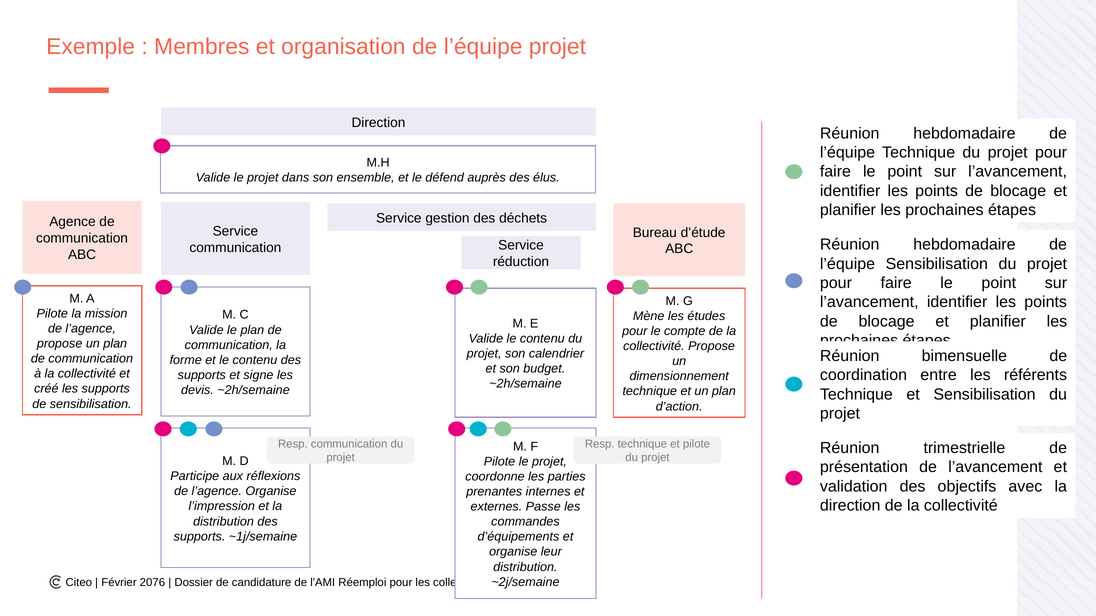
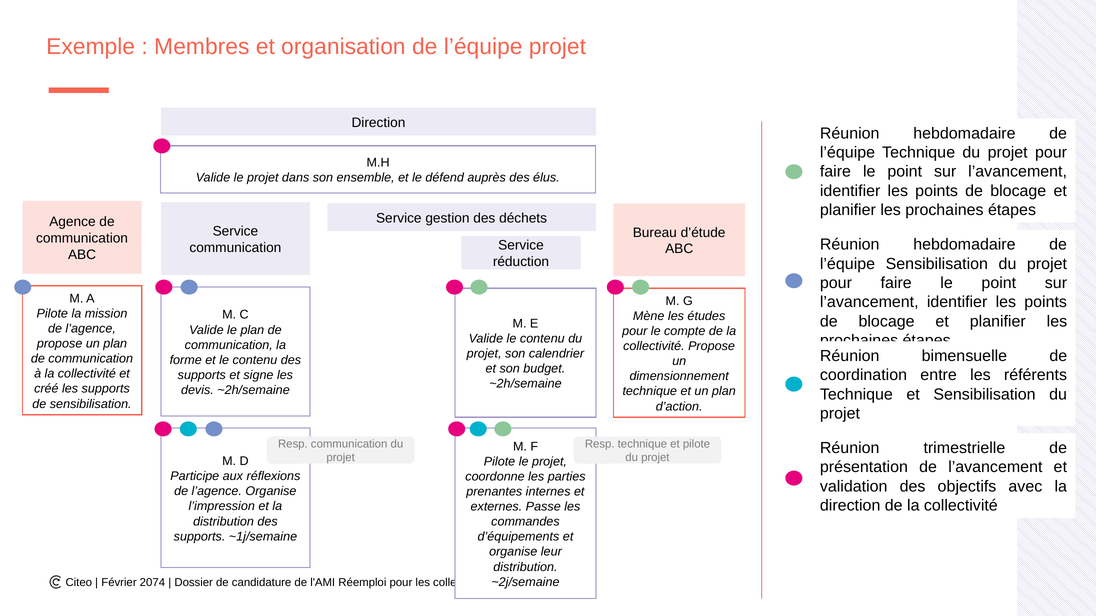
2076: 2076 -> 2074
